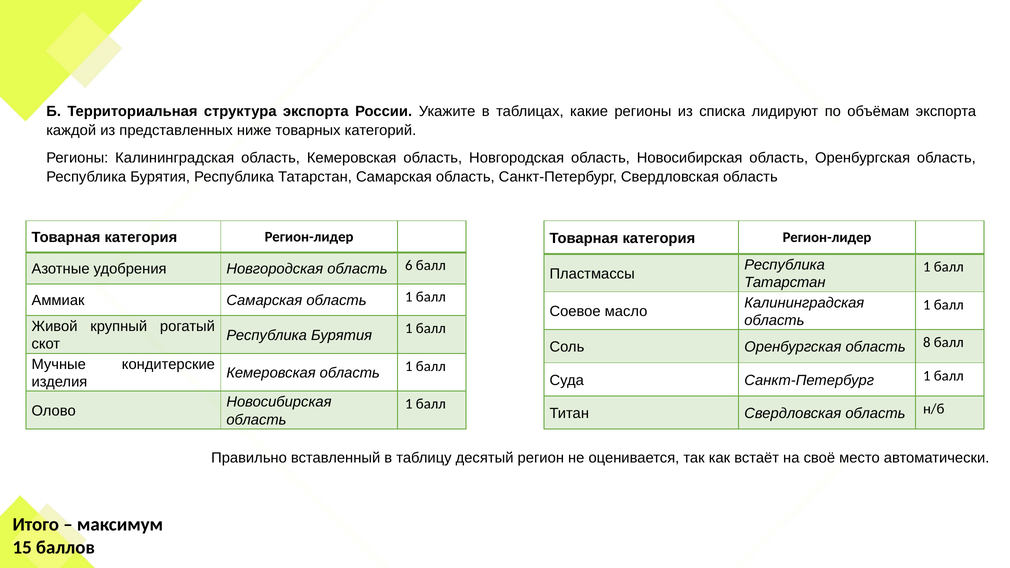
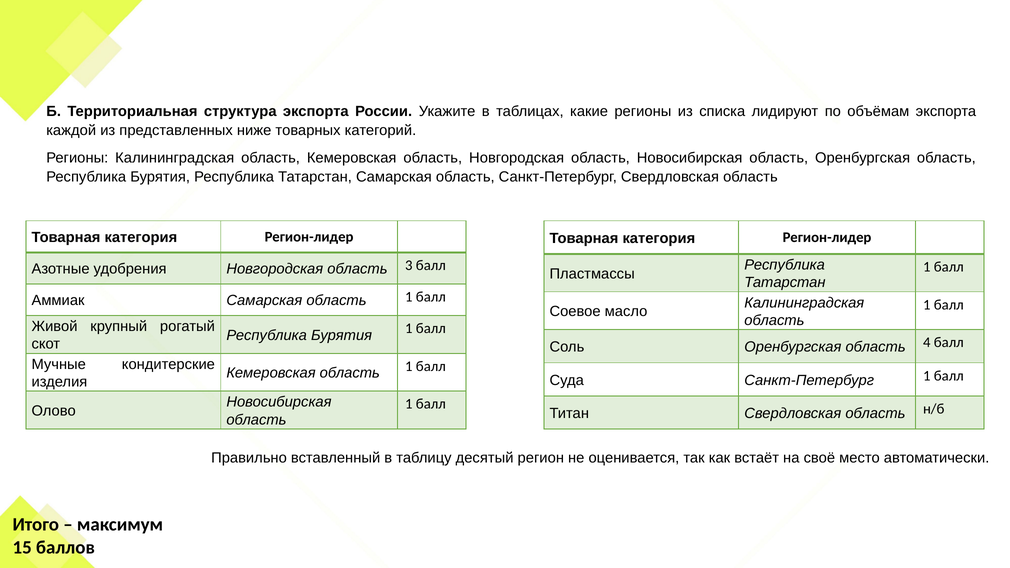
6: 6 -> 3
8: 8 -> 4
